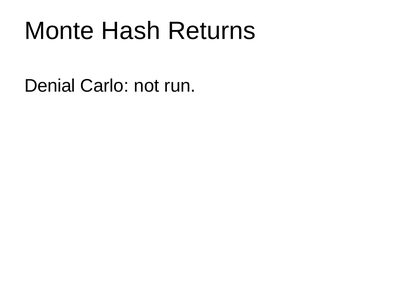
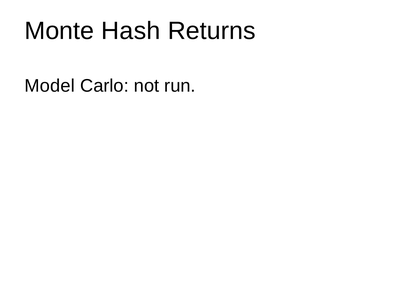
Denial: Denial -> Model
